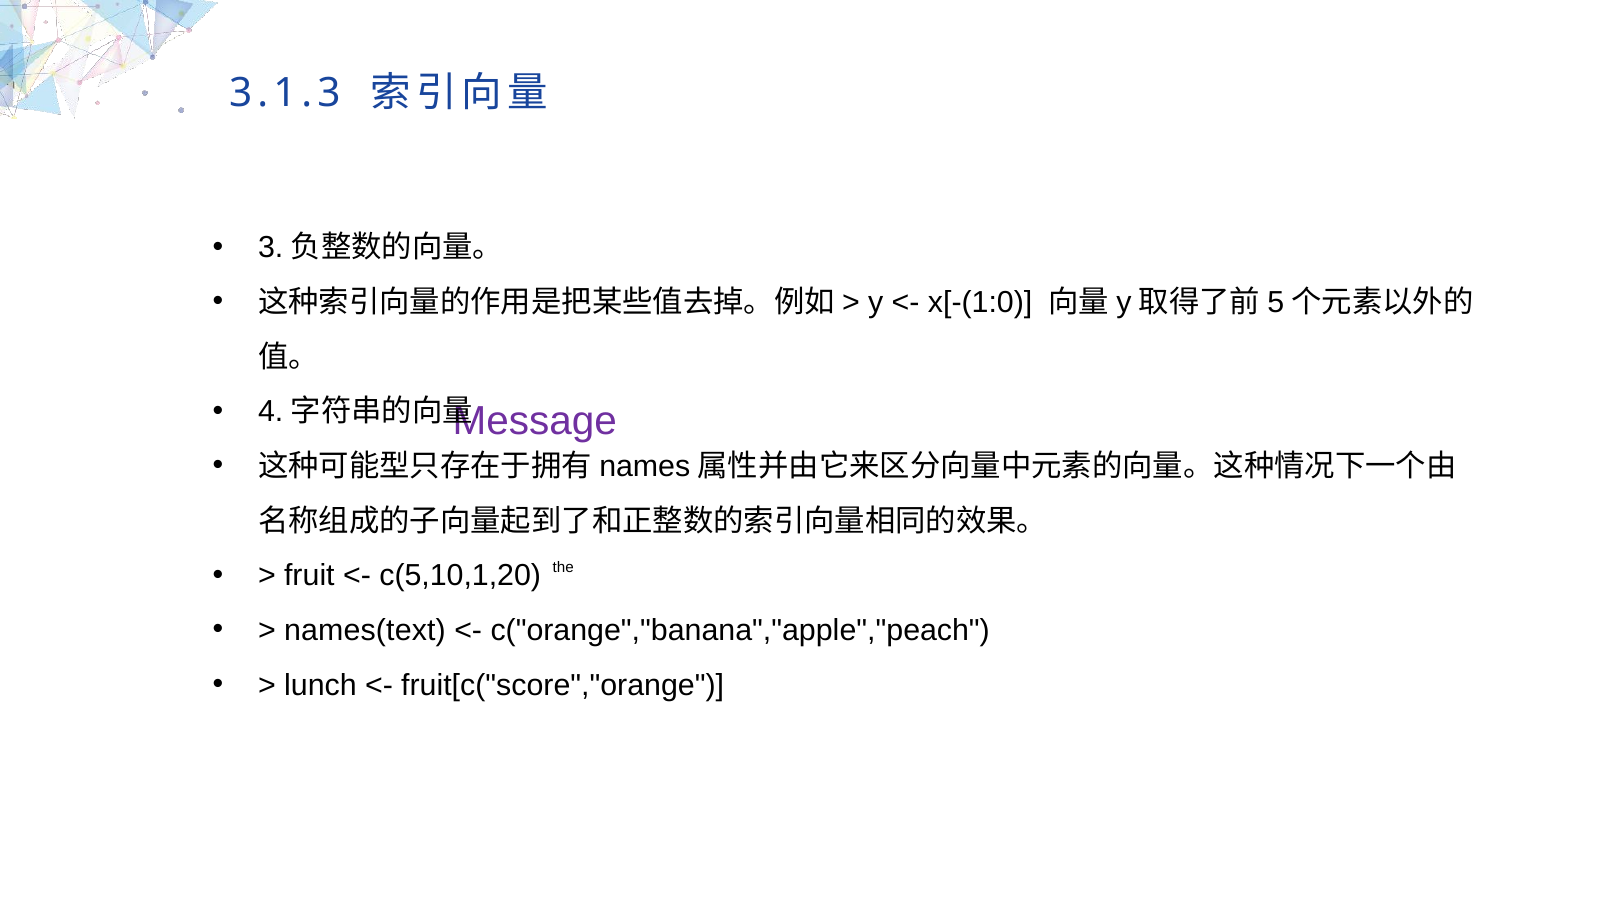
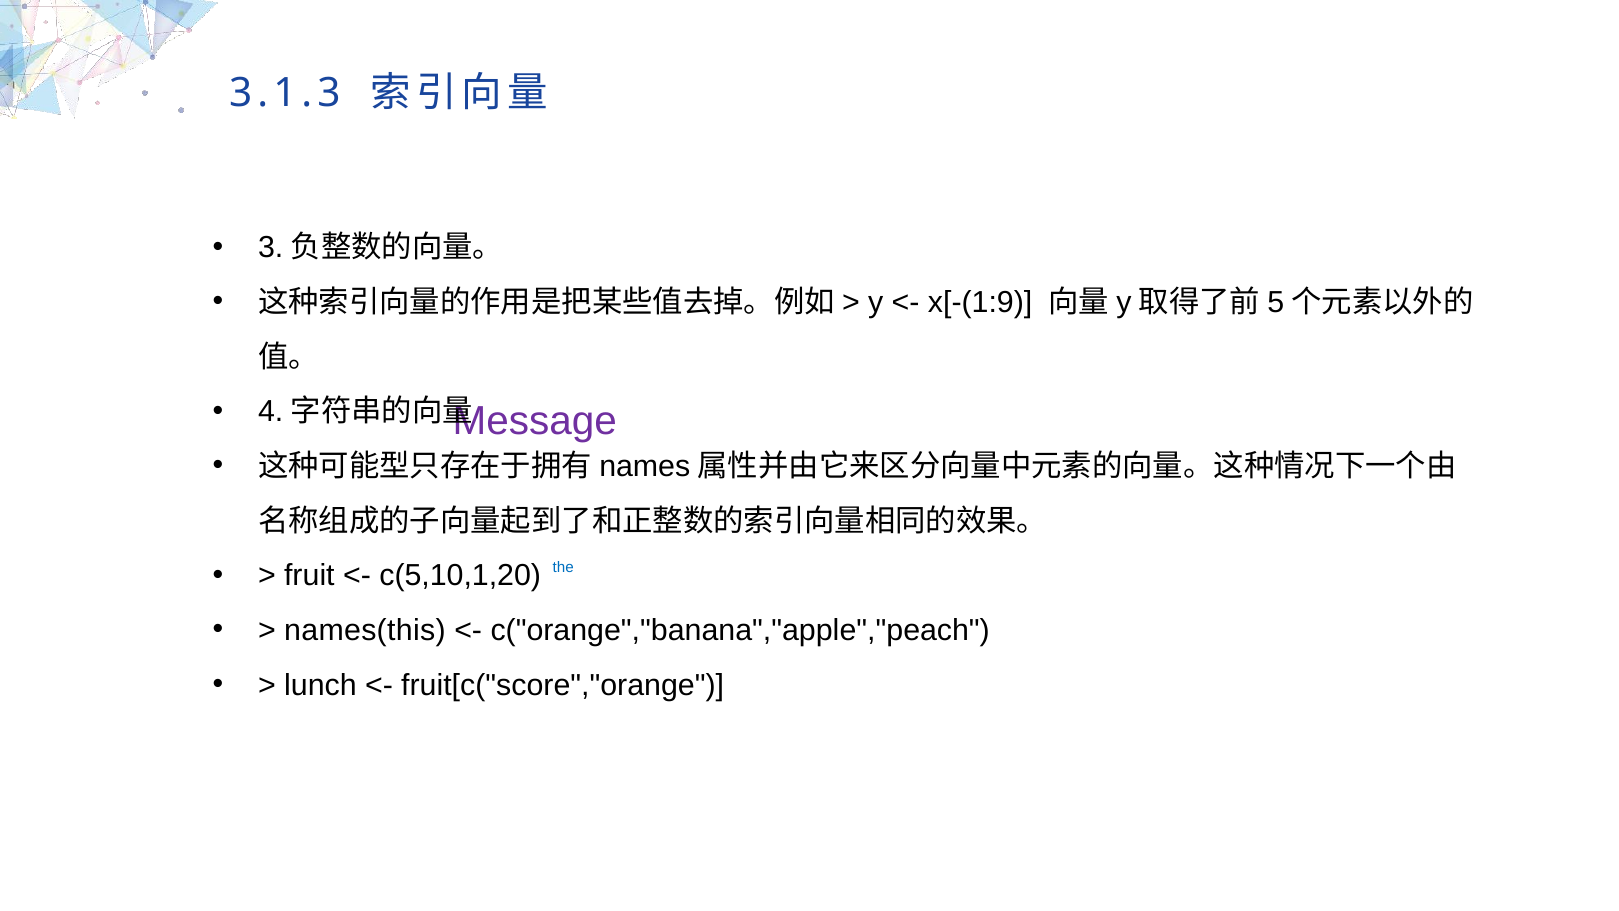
x[-(1:0: x[-(1:0 -> x[-(1:9
the at (563, 568) colour: black -> blue
names(text: names(text -> names(this
